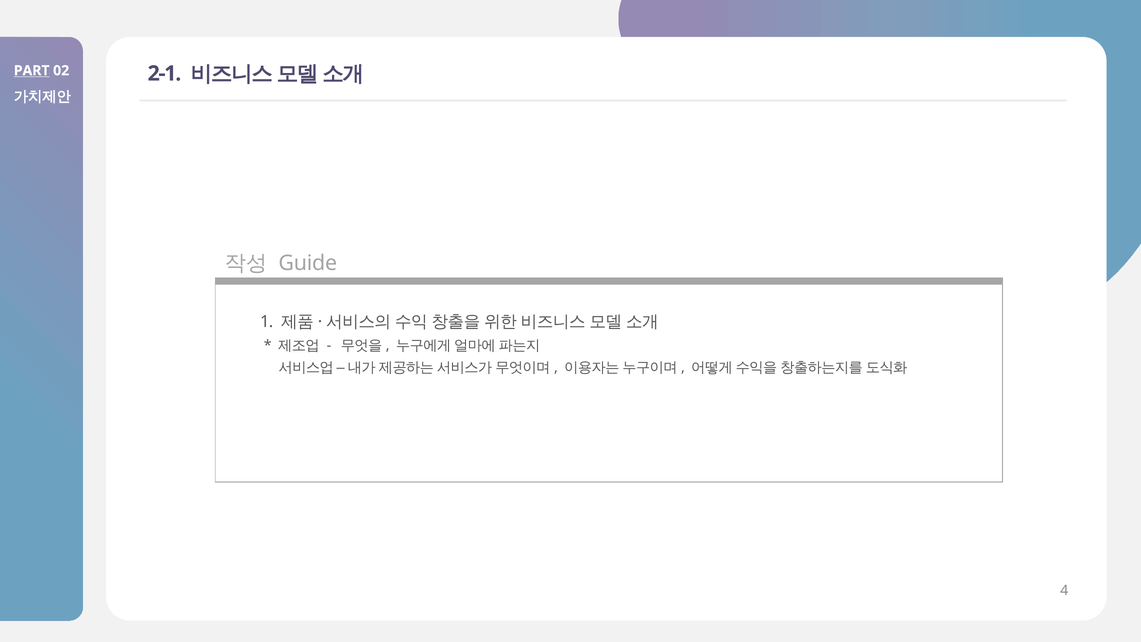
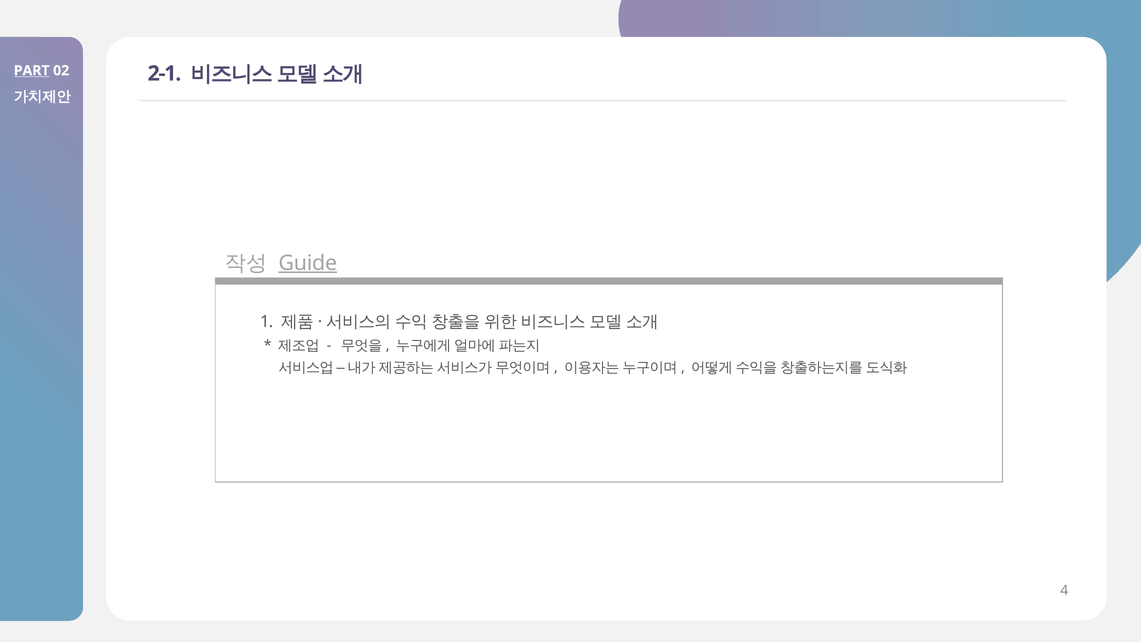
Guide underline: none -> present
